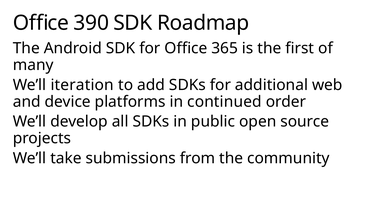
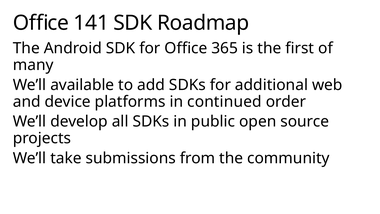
390: 390 -> 141
iteration: iteration -> available
